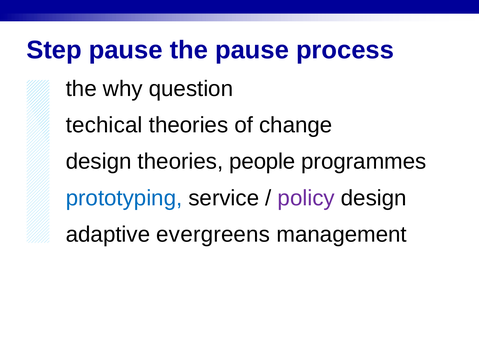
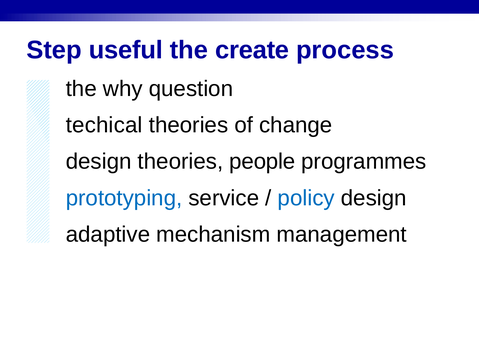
Step pause: pause -> useful
the pause: pause -> create
policy colour: purple -> blue
evergreens: evergreens -> mechanism
